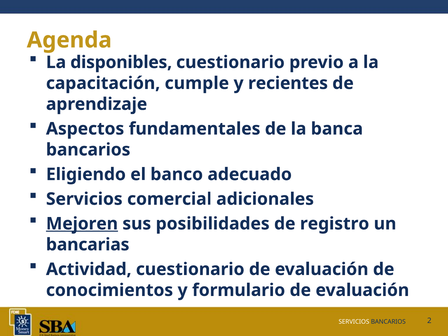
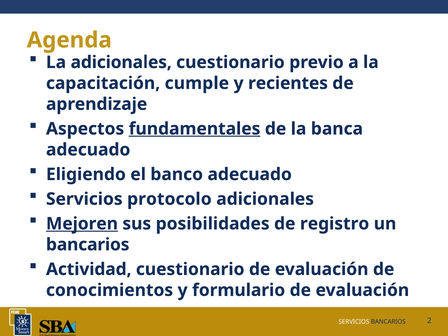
La disponibles: disponibles -> adicionales
fundamentales underline: none -> present
bancarios at (88, 150): bancarios -> adecuado
comercial: comercial -> protocolo
bancarias at (88, 245): bancarias -> bancarios
